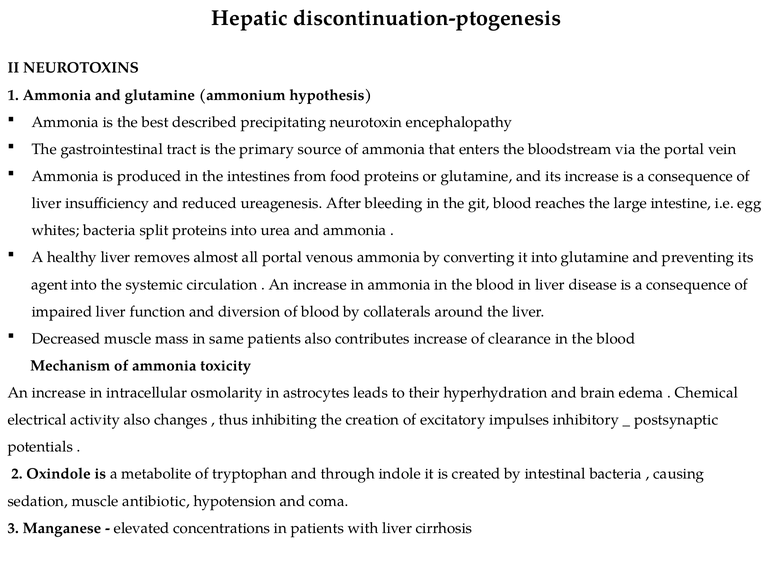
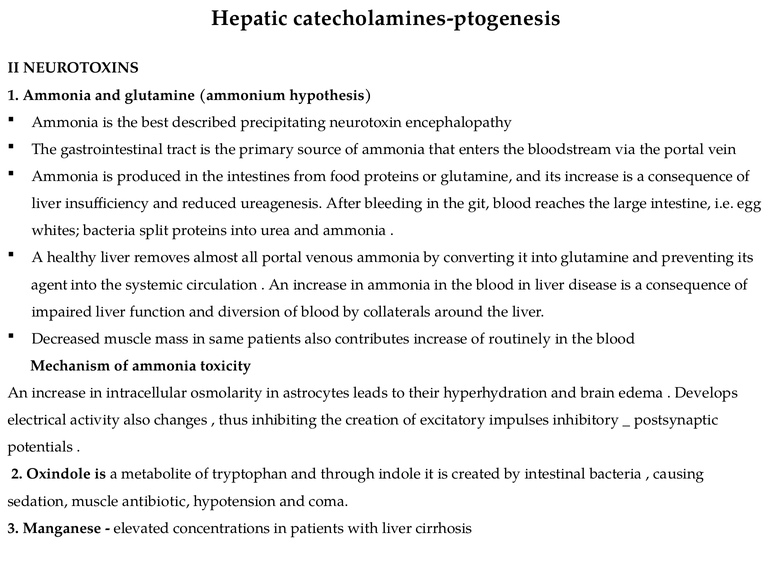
discontinuation-ptogenesis: discontinuation-ptogenesis -> catecholamines-ptogenesis
clearance: clearance -> routinely
Chemical: Chemical -> Develops
